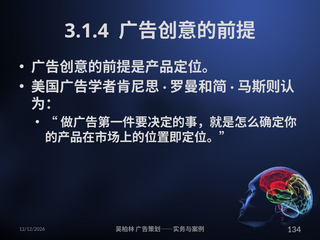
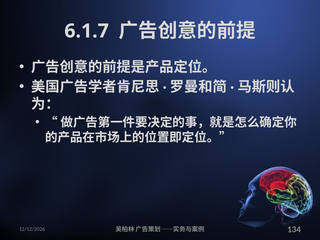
3.1.4: 3.1.4 -> 6.1.7
